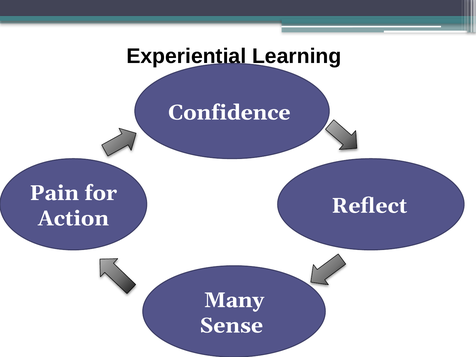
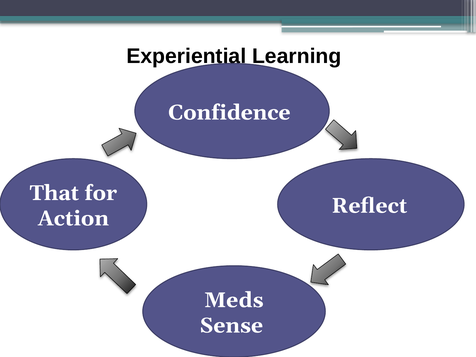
Pain: Pain -> That
Many: Many -> Meds
